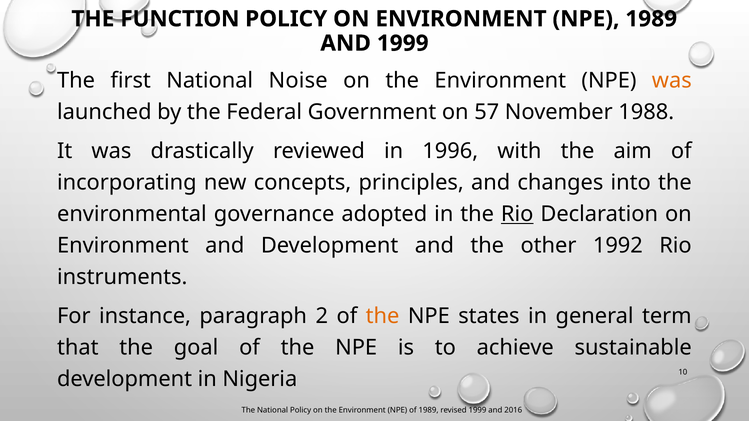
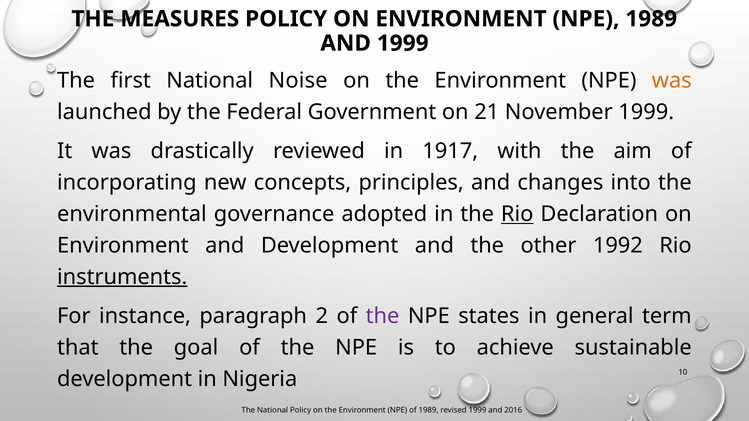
FUNCTION: FUNCTION -> MEASURES
57: 57 -> 21
November 1988: 1988 -> 1999
1996: 1996 -> 1917
instruments underline: none -> present
the at (383, 316) colour: orange -> purple
